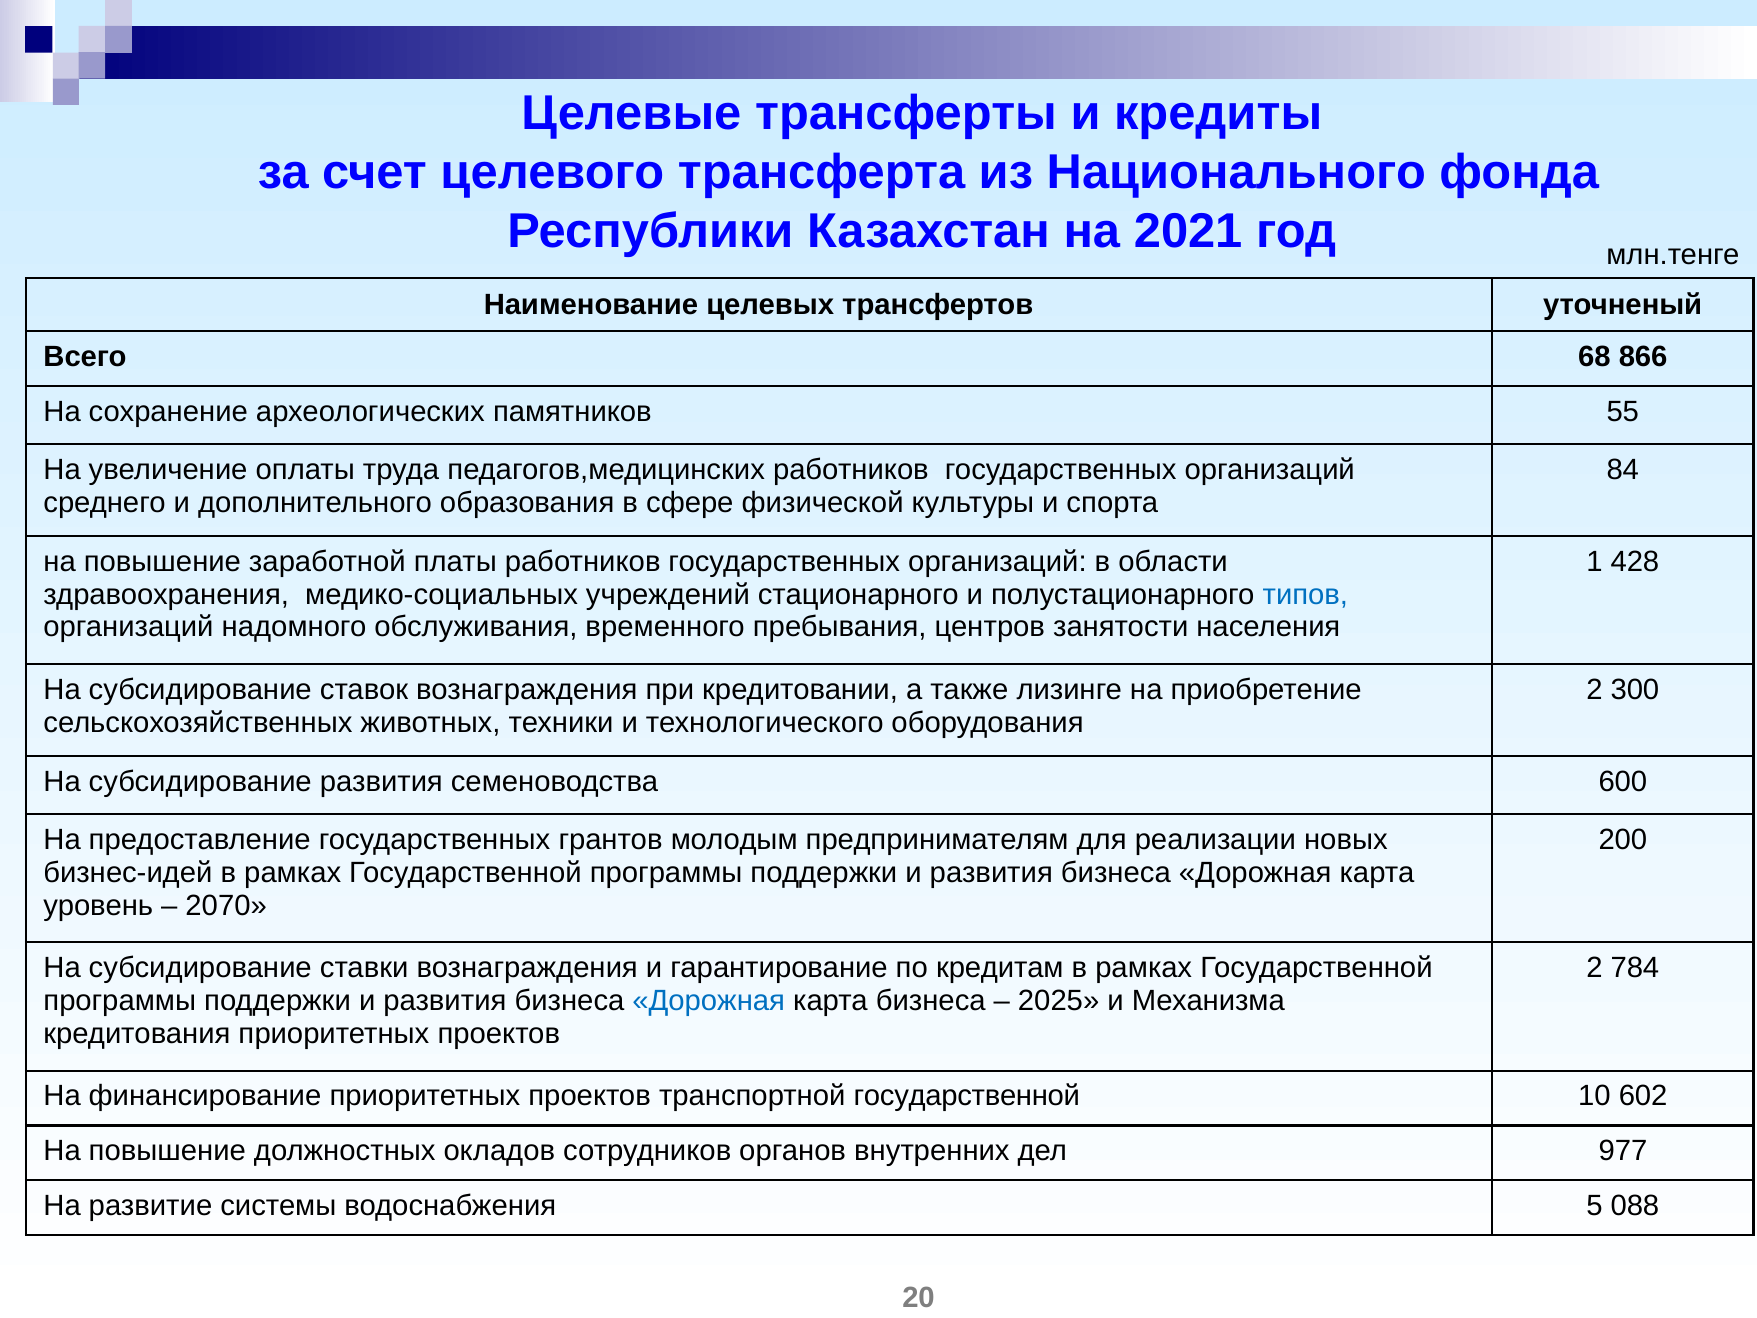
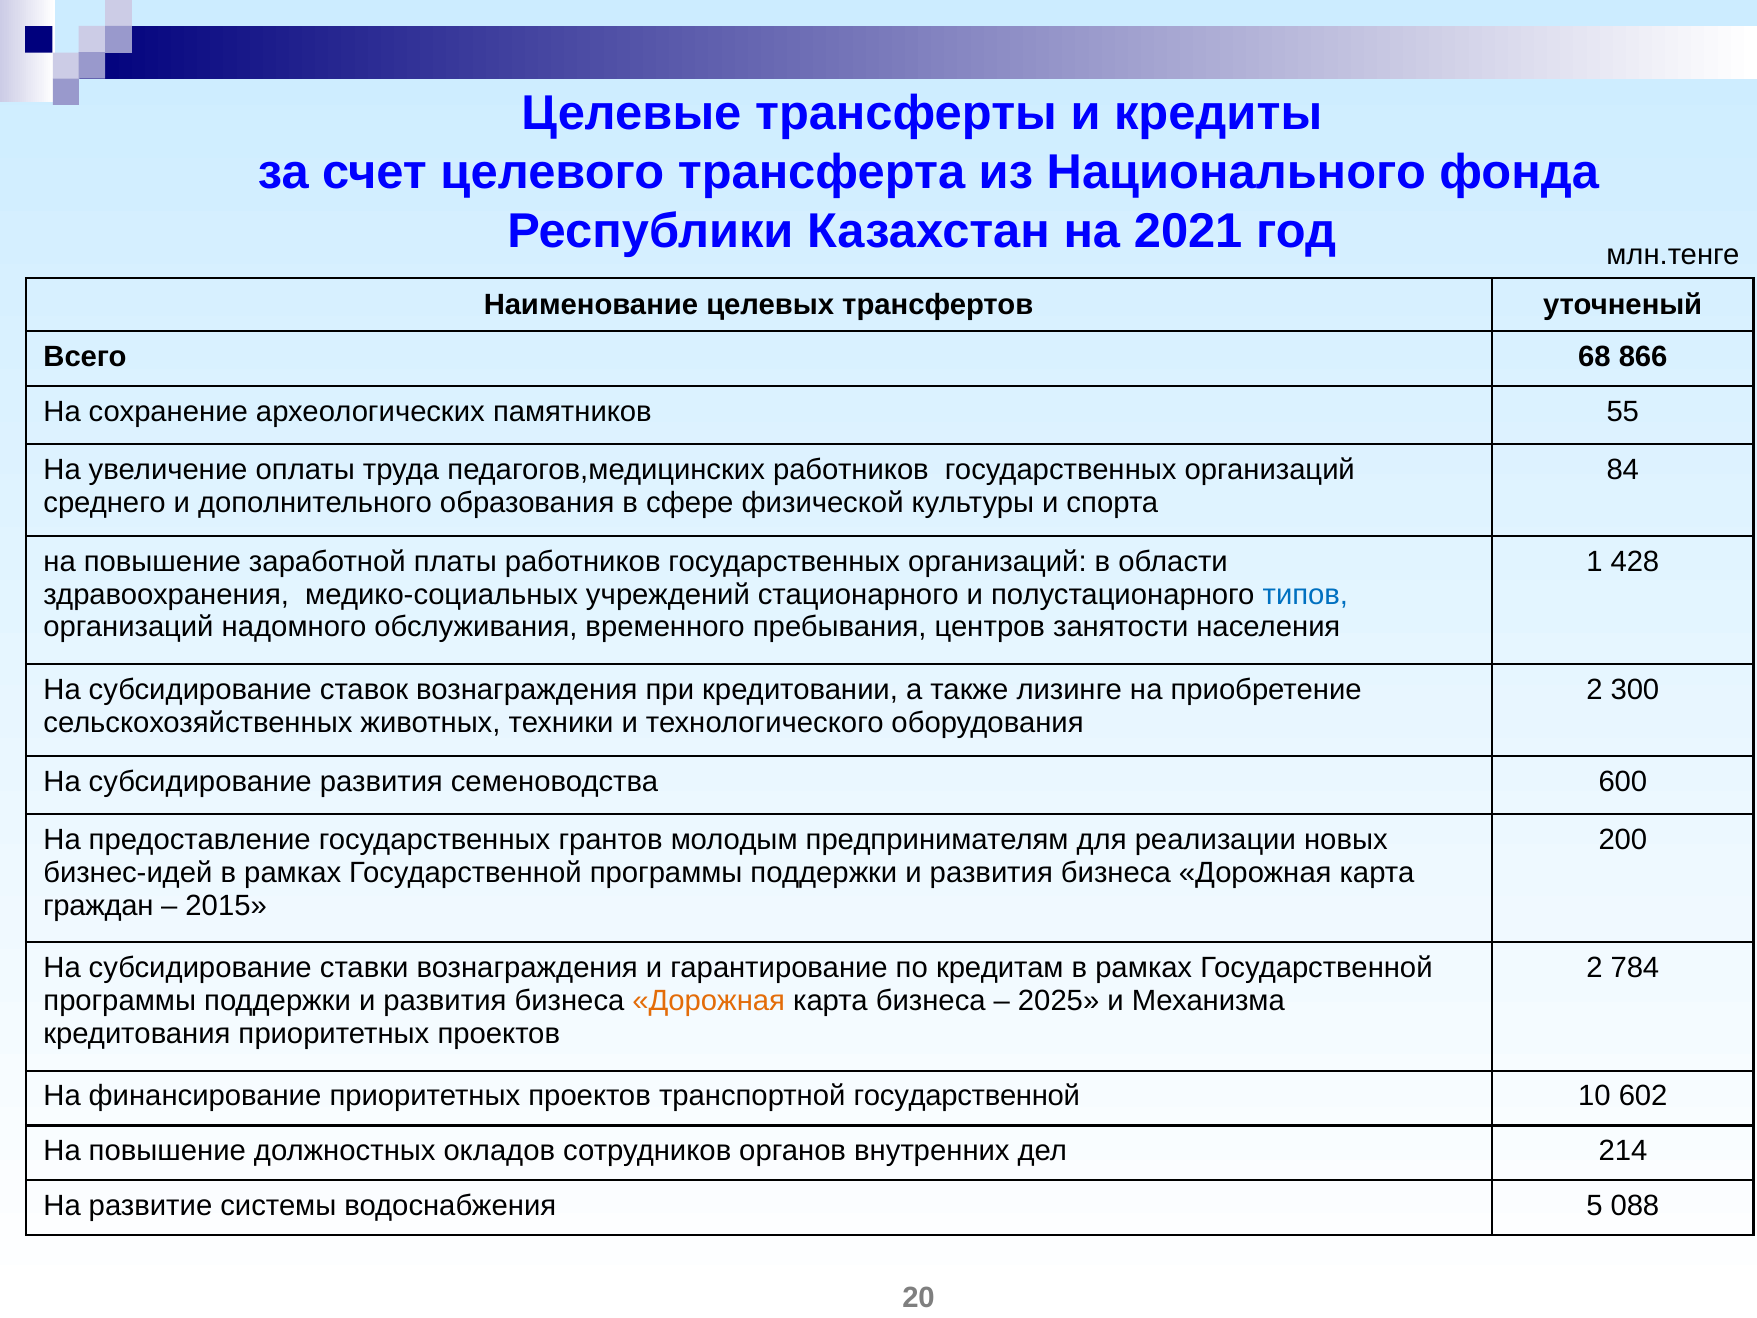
уровень: уровень -> граждан
2070: 2070 -> 2015
Дорожная at (709, 1001) colour: blue -> orange
977: 977 -> 214
